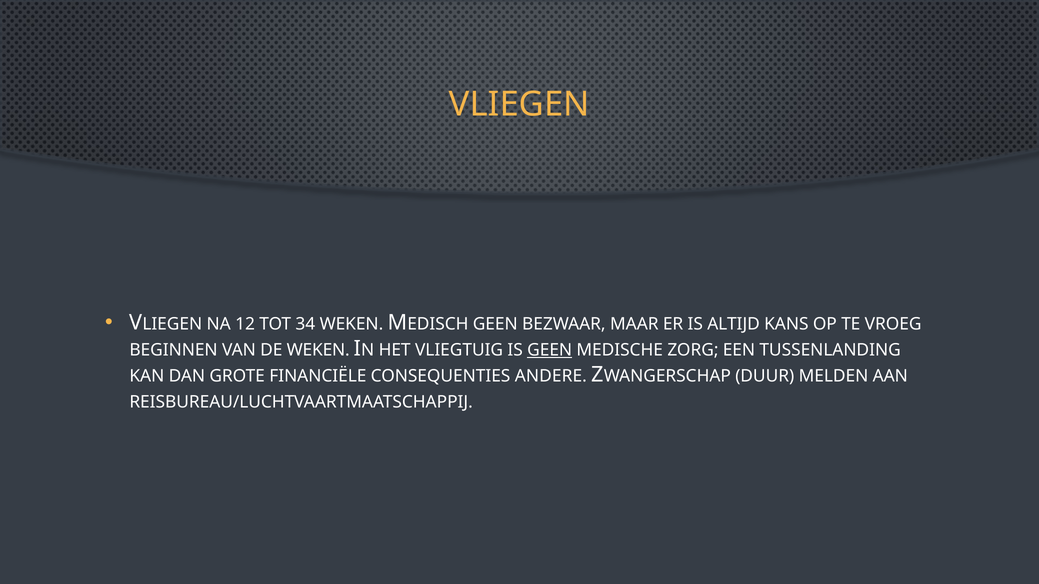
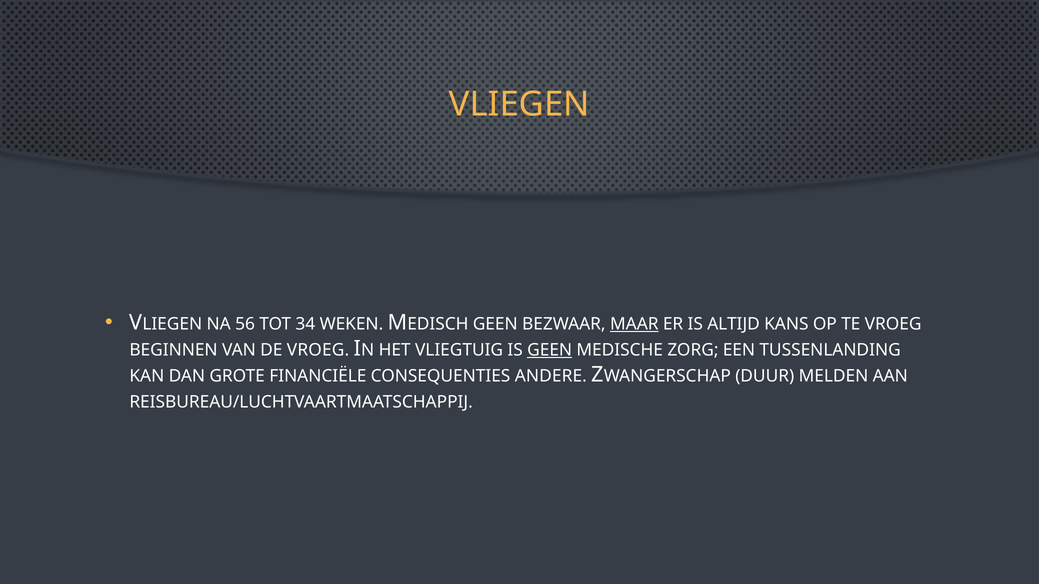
12: 12 -> 56
MAAR underline: none -> present
DE WEKEN: WEKEN -> VROEG
